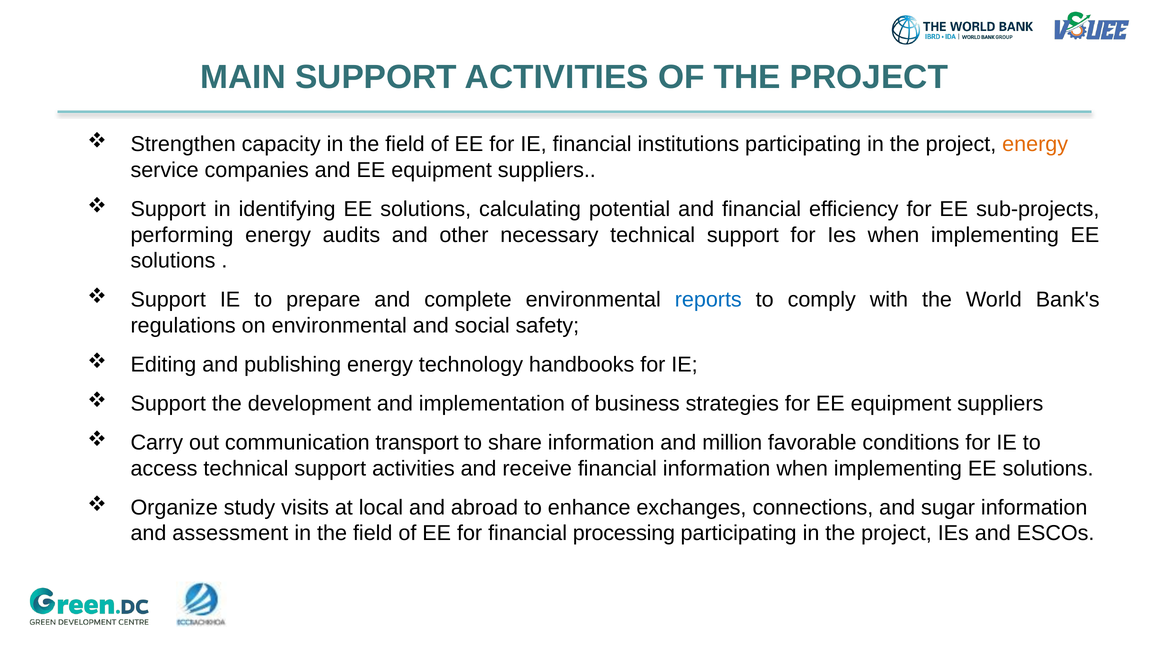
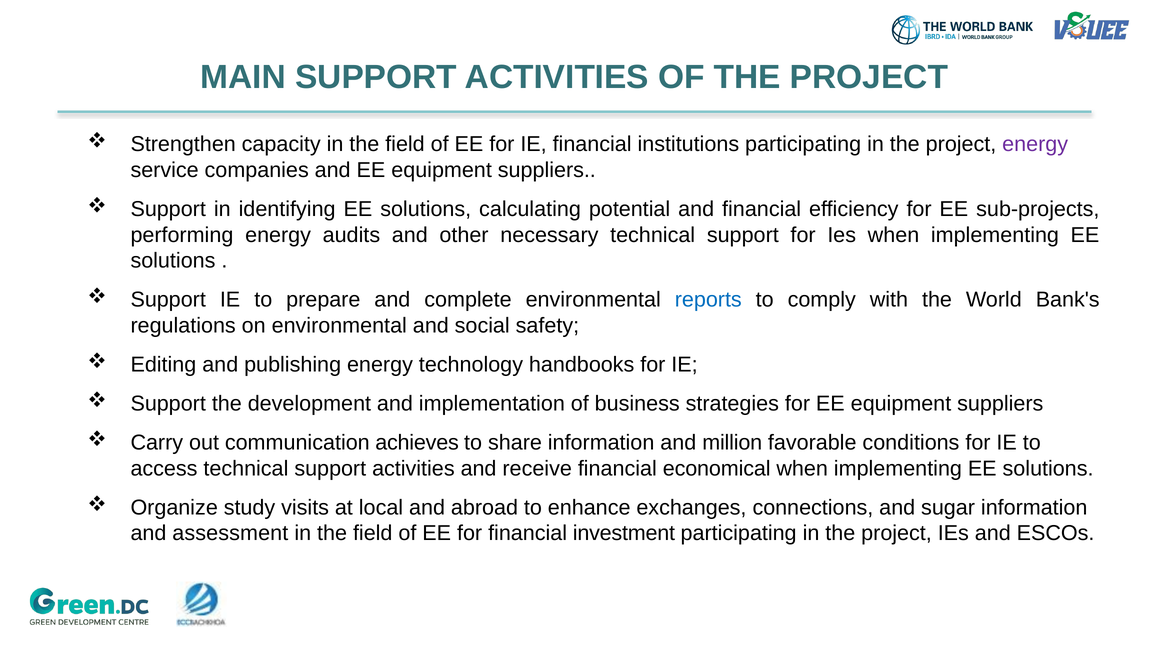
energy at (1035, 144) colour: orange -> purple
transport: transport -> achieves
financial information: information -> economical
processing: processing -> investment
